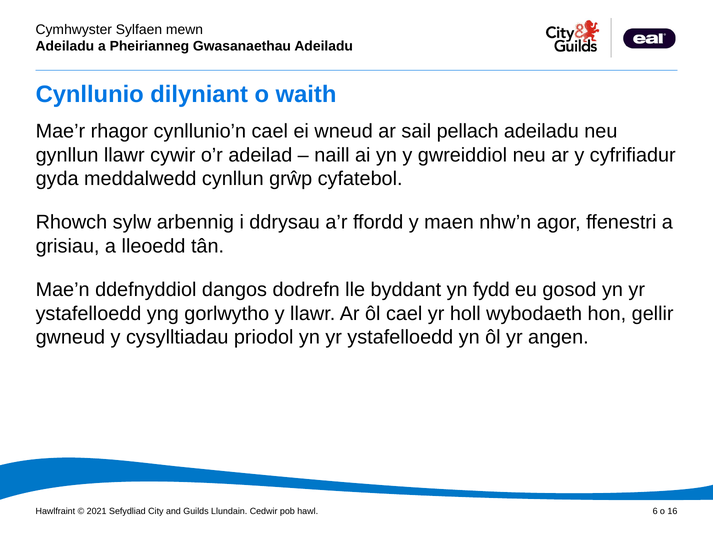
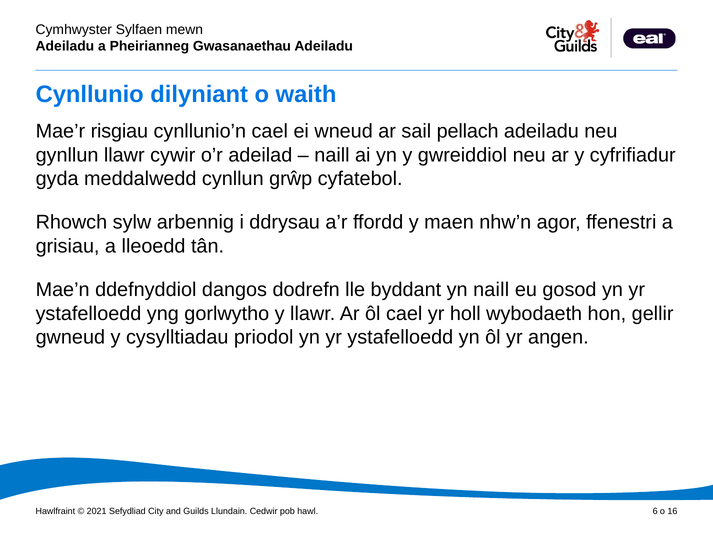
rhagor: rhagor -> risgiau
yn fydd: fydd -> naill
